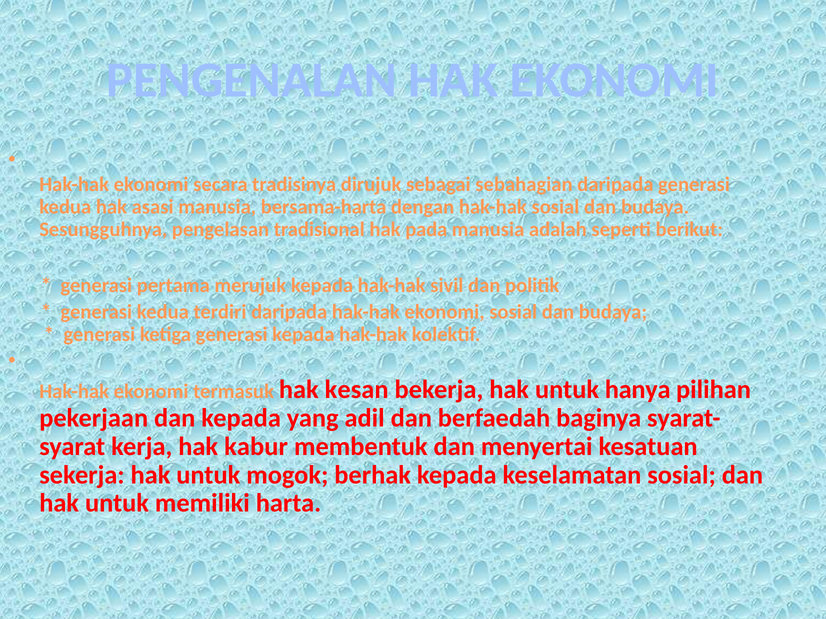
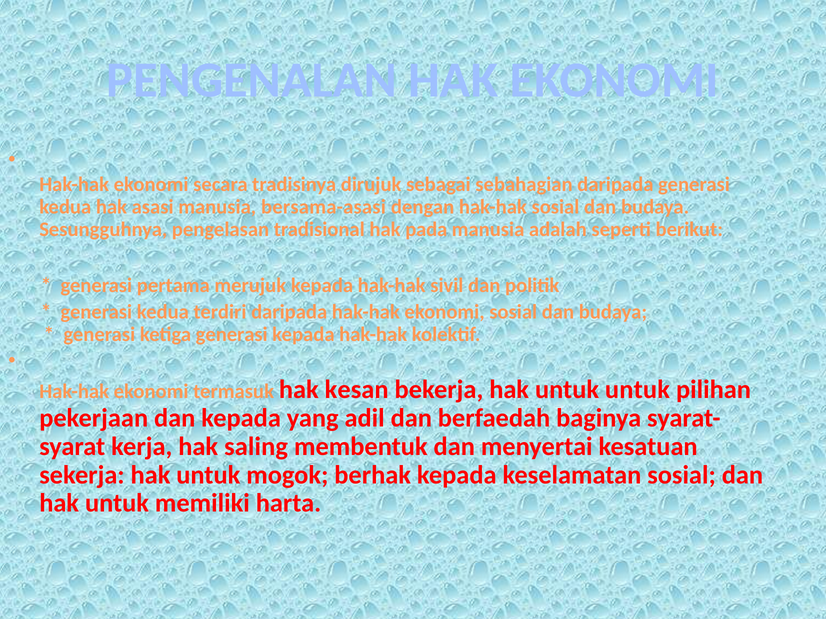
bersama-harta: bersama-harta -> bersama-asasi
untuk hanya: hanya -> untuk
kabur: kabur -> saling
